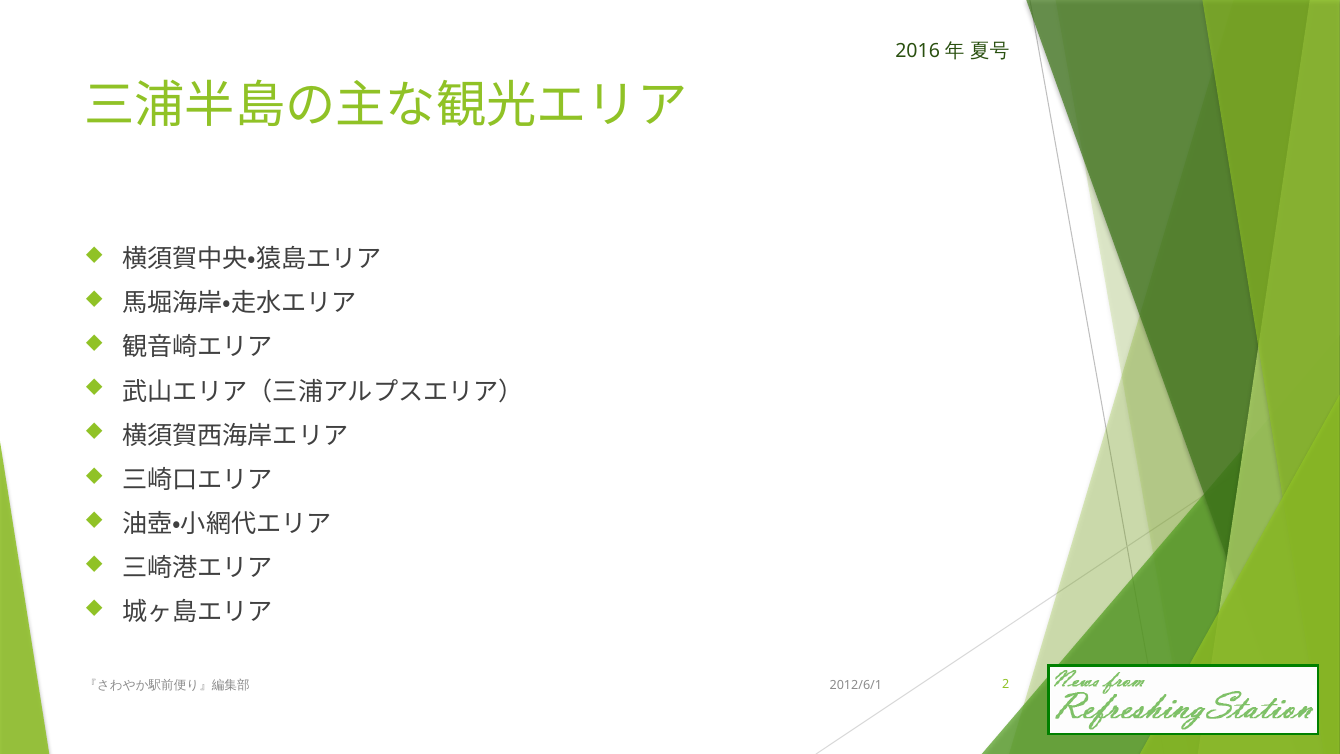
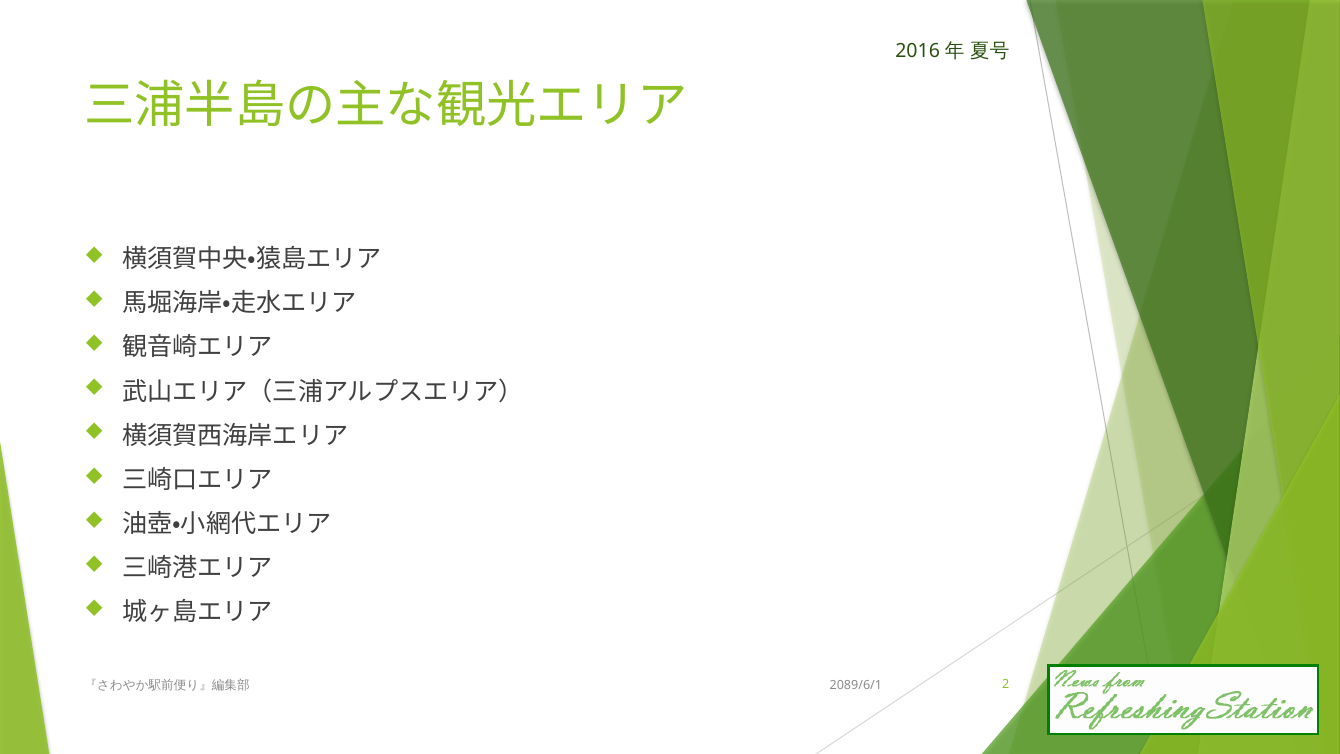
2012/6/1: 2012/6/1 -> 2089/6/1
